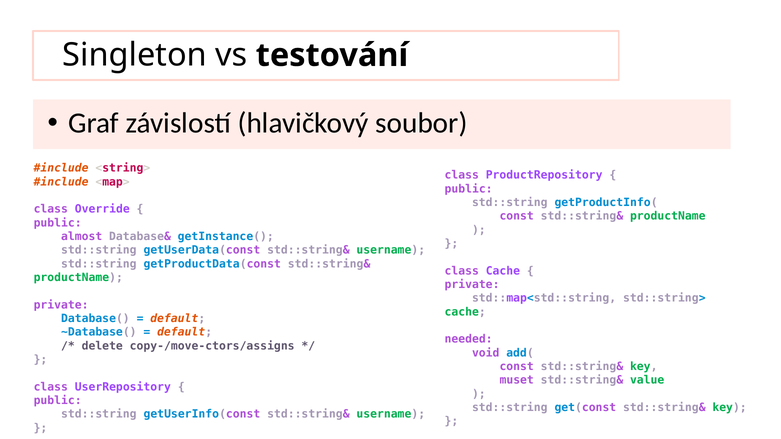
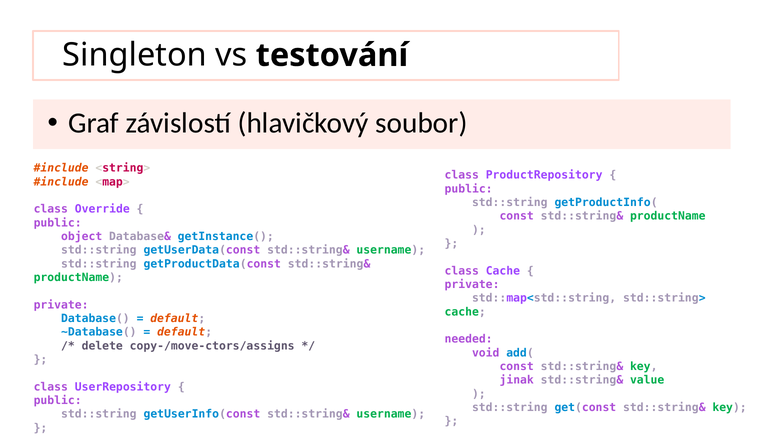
almost: almost -> object
muset: muset -> jinak
